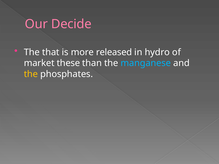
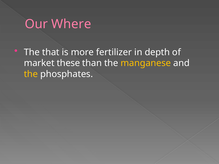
Decide: Decide -> Where
released: released -> fertilizer
hydro: hydro -> depth
manganese colour: light blue -> yellow
